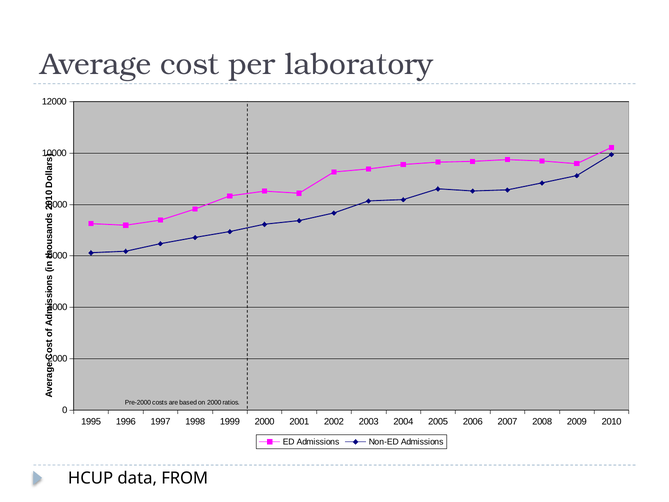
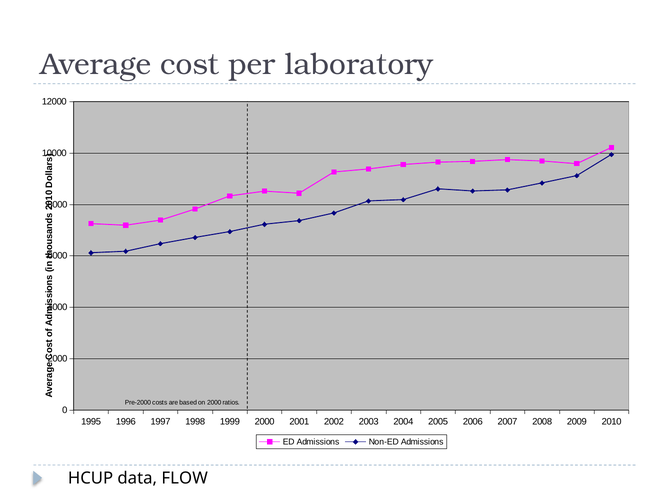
FROM: FROM -> FLOW
